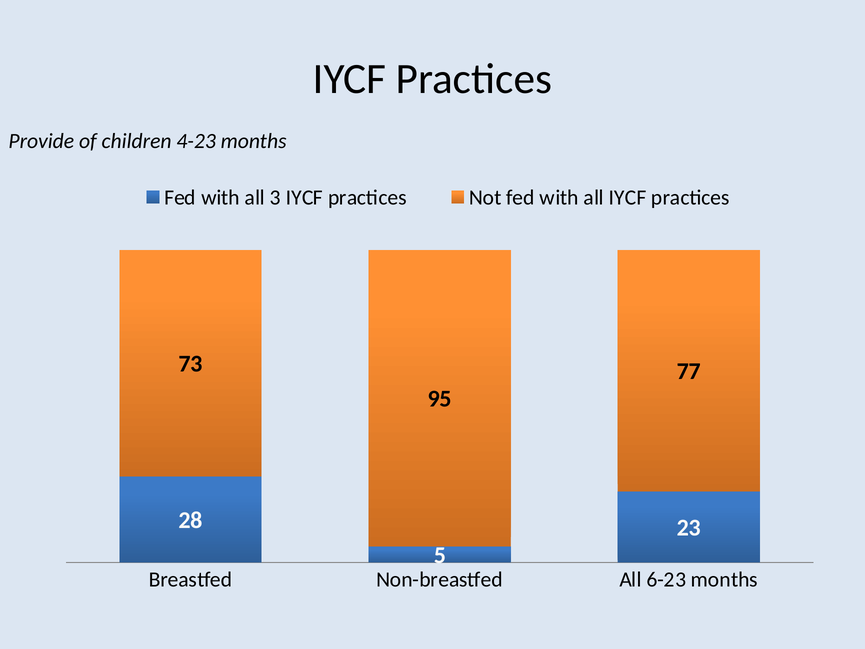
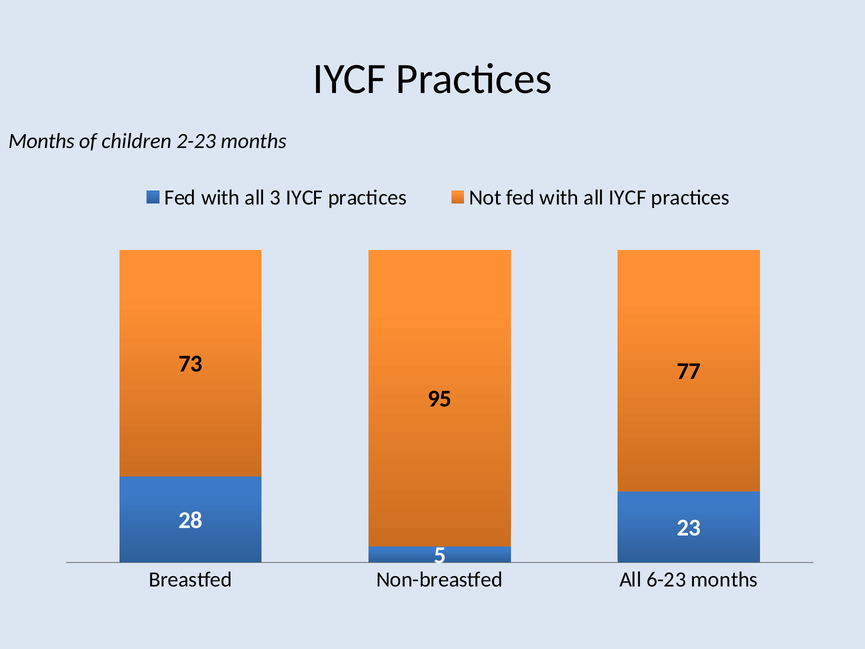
Provide at (41, 141): Provide -> Months
4-23: 4-23 -> 2-23
